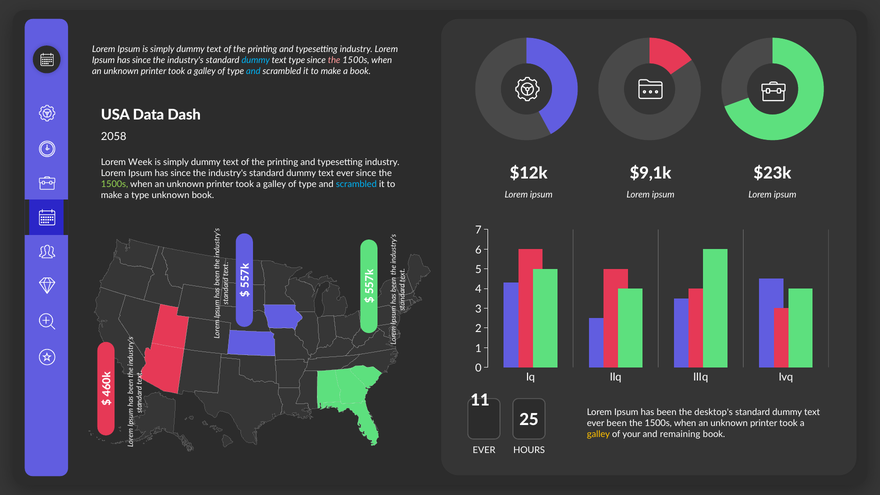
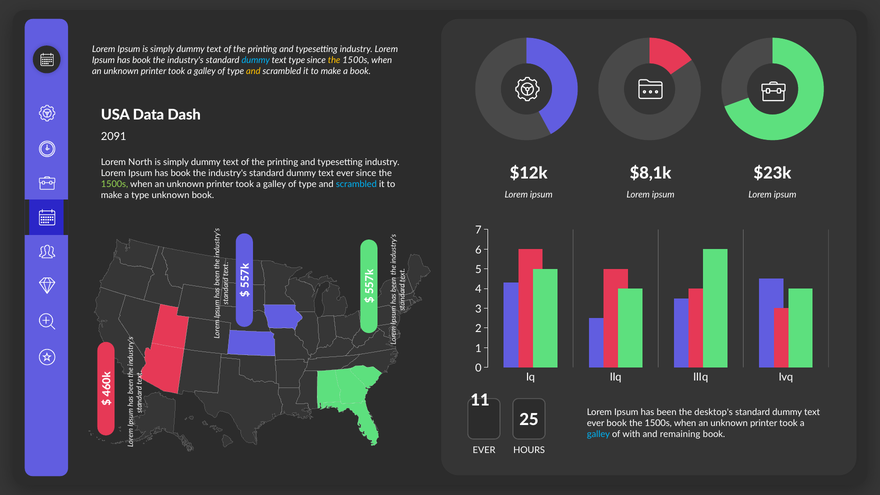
since at (142, 60): since -> book
the at (334, 60) colour: pink -> yellow
and at (253, 71) colour: light blue -> yellow
2058: 2058 -> 2091
Week: Week -> North
$9,1k: $9,1k -> $8,1k
since at (181, 173): since -> book
ever been: been -> book
galley at (598, 434) colour: yellow -> light blue
your: your -> with
